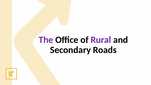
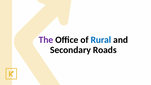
Rural colour: purple -> blue
